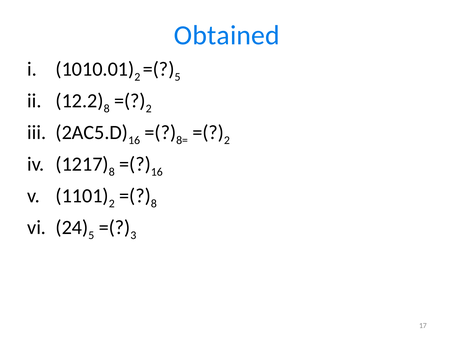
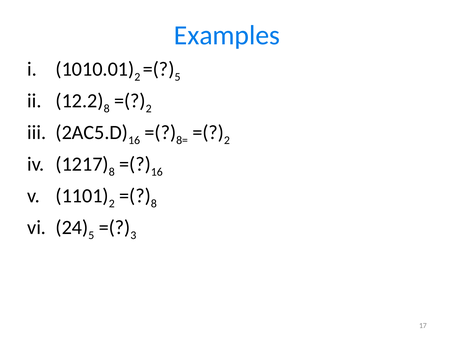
Obtained: Obtained -> Examples
